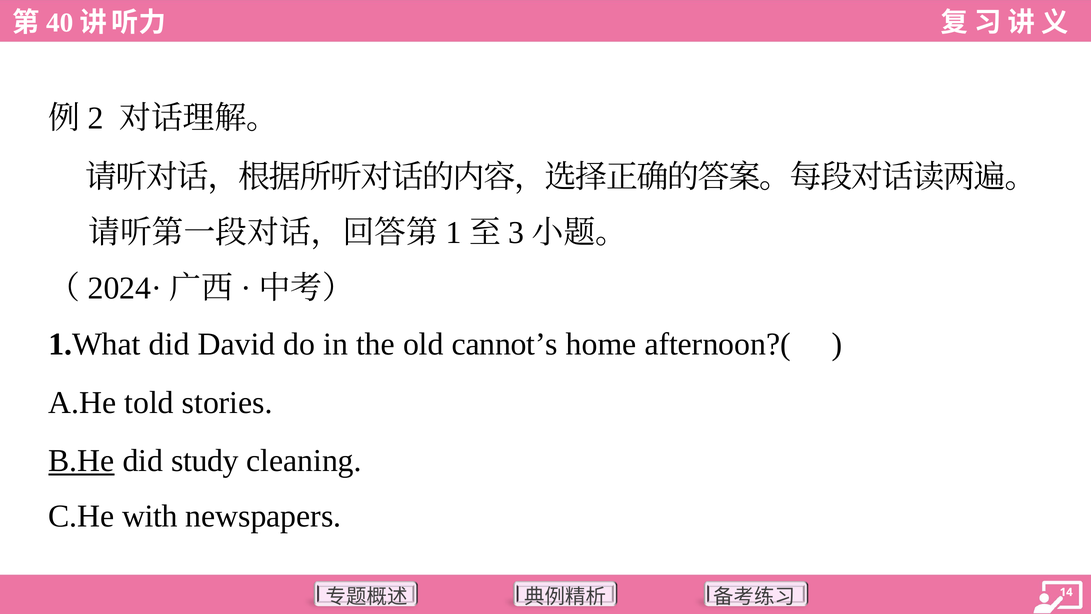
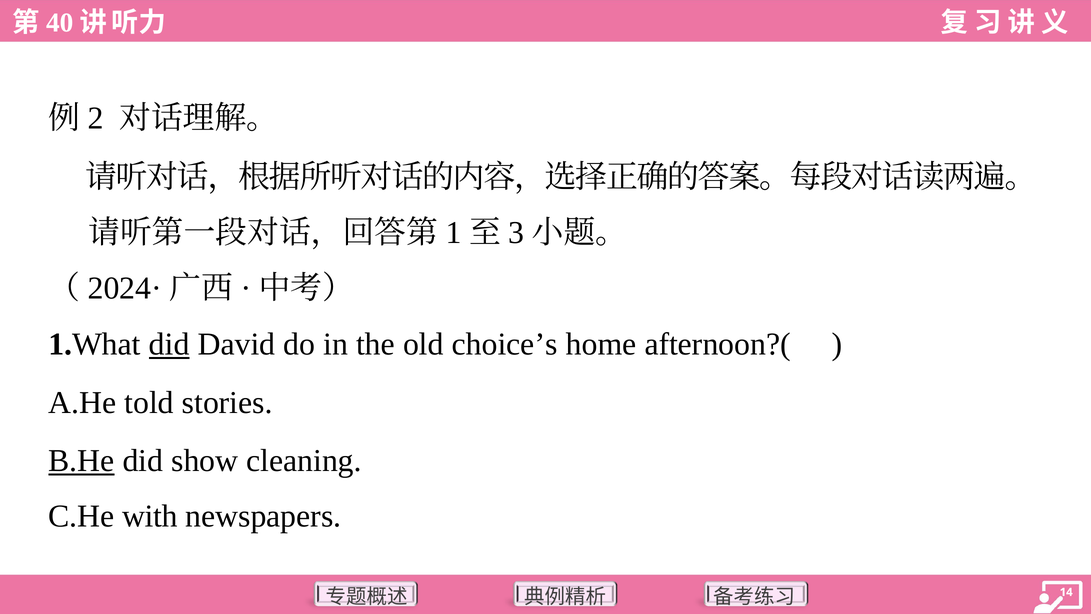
did at (169, 344) underline: none -> present
cannot’s: cannot’s -> choice’s
study: study -> show
